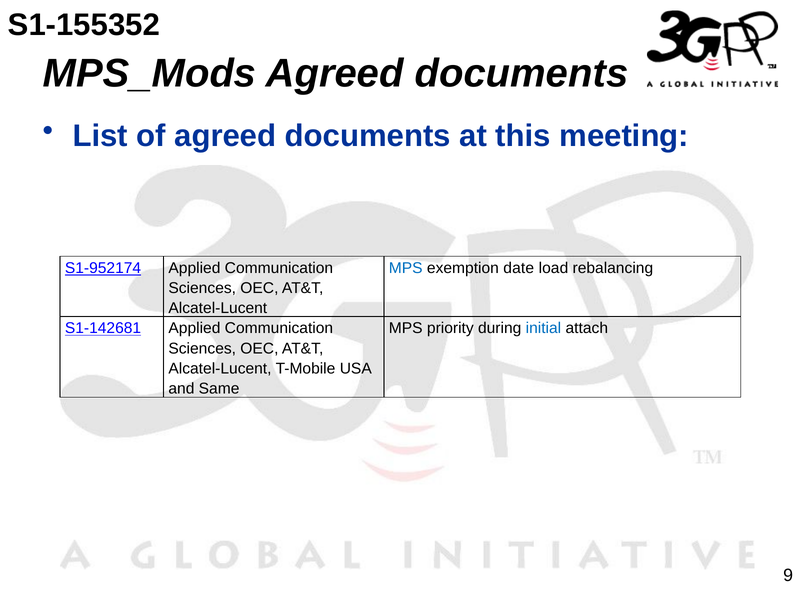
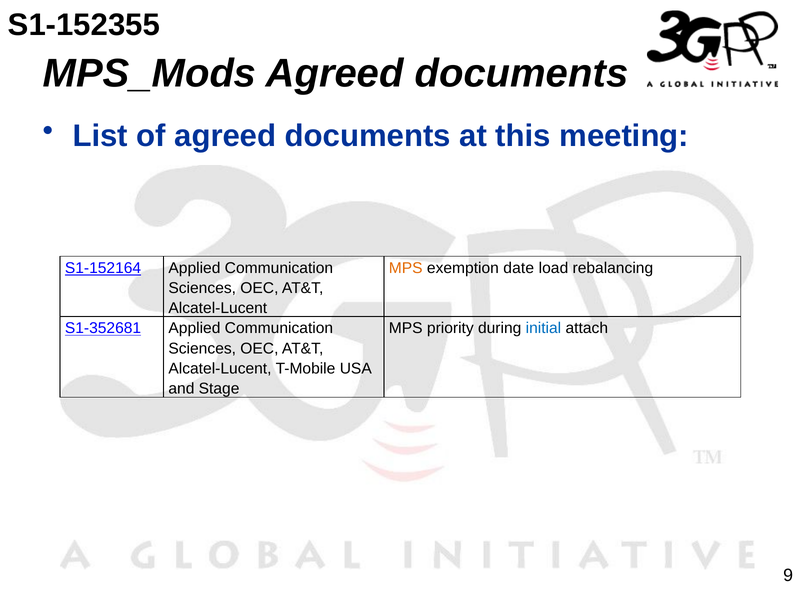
S1-155352: S1-155352 -> S1-152355
S1-952174: S1-952174 -> S1-152164
MPS at (406, 268) colour: blue -> orange
S1-142681: S1-142681 -> S1-352681
Same: Same -> Stage
